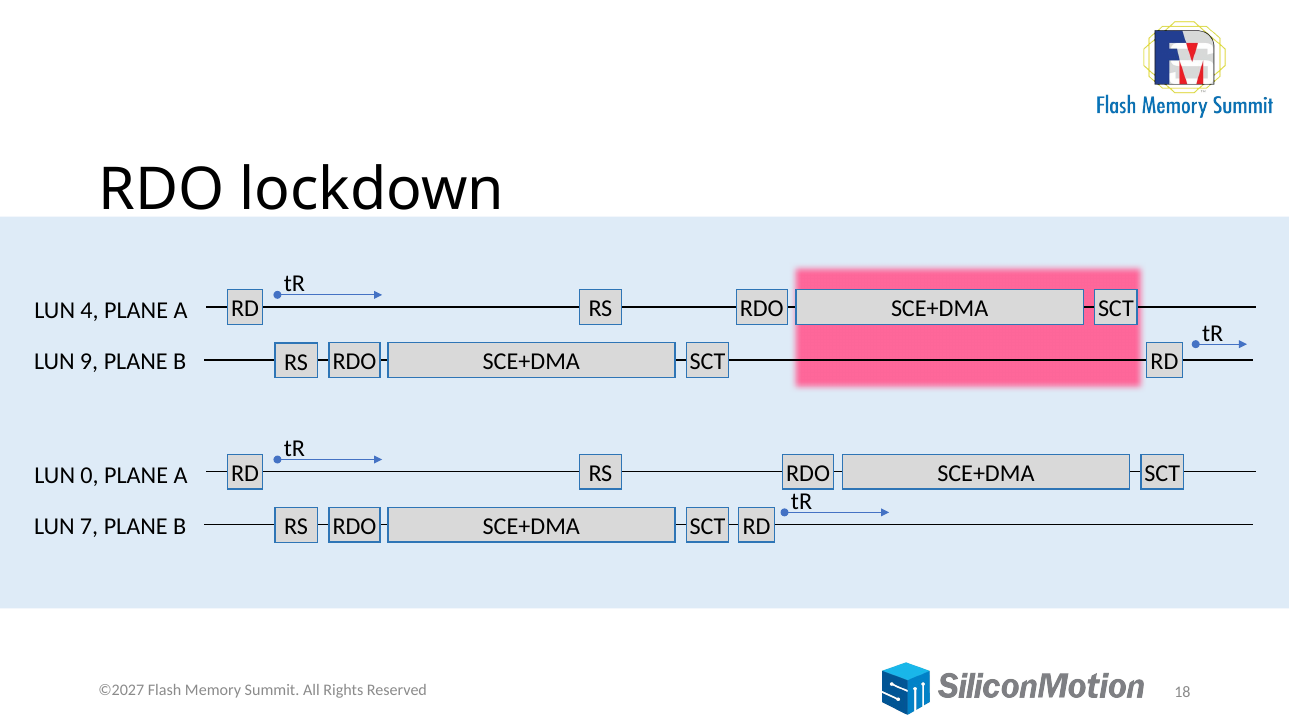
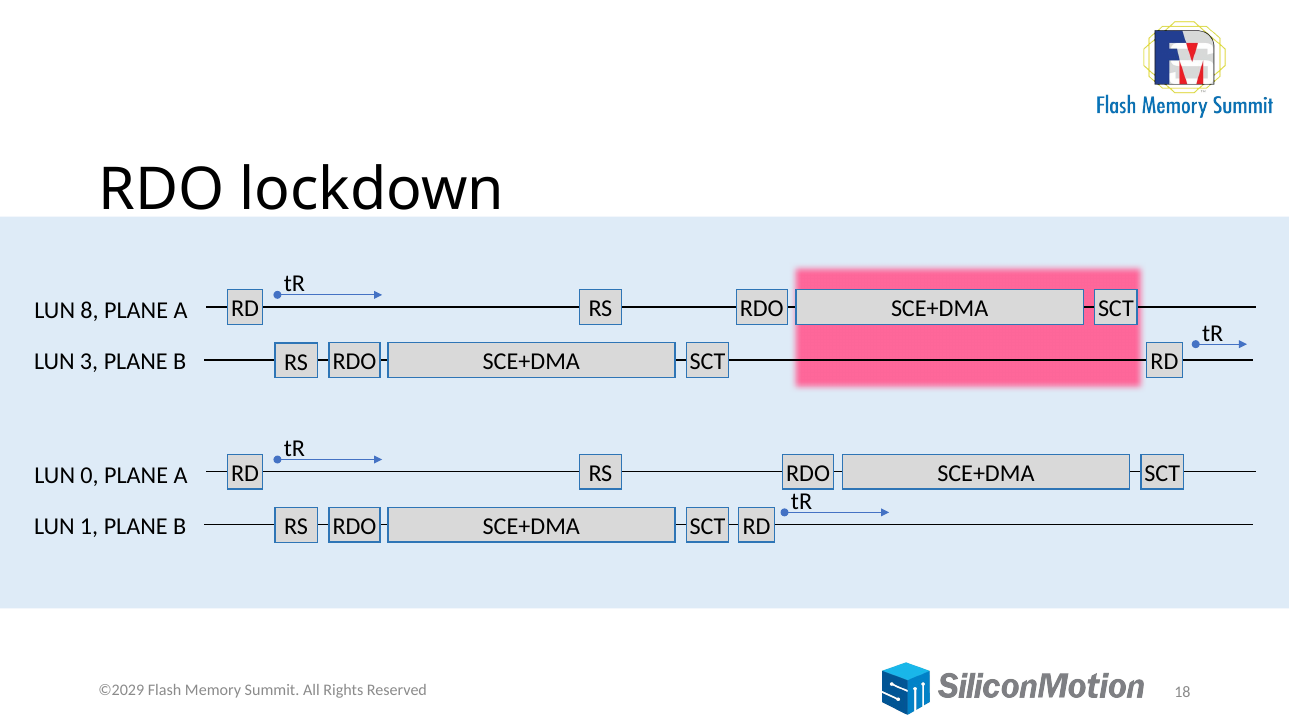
4: 4 -> 8
9: 9 -> 3
7: 7 -> 1
©2027: ©2027 -> ©2029
